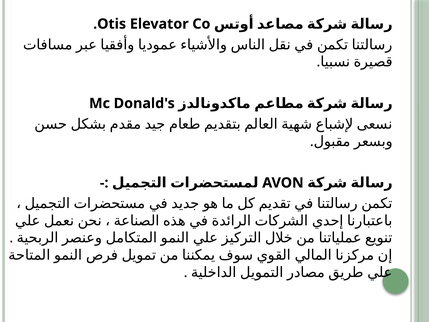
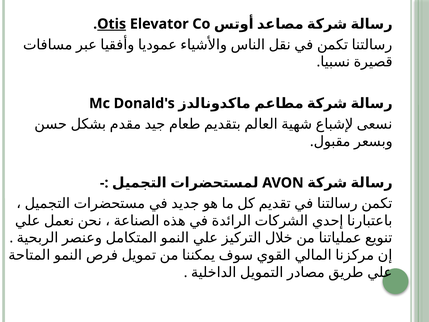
Otis underline: none -> present
